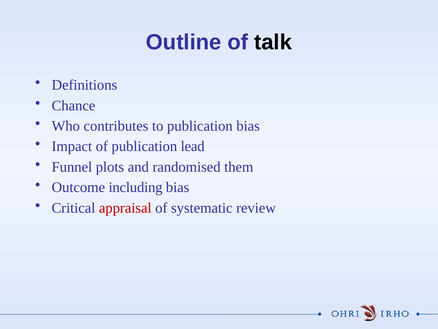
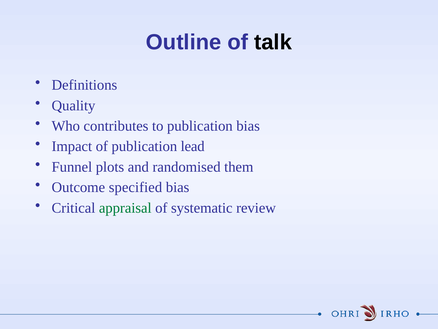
Chance: Chance -> Quality
including: including -> specified
appraisal colour: red -> green
